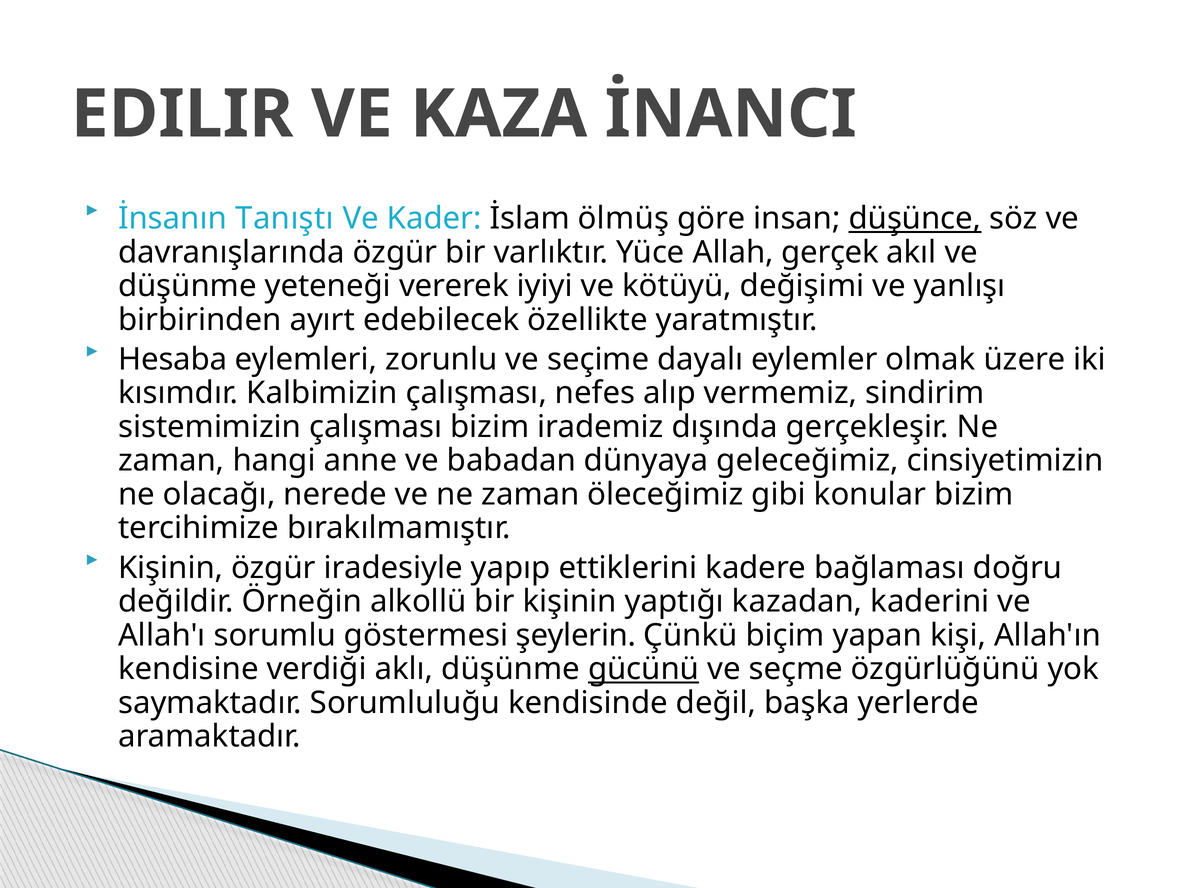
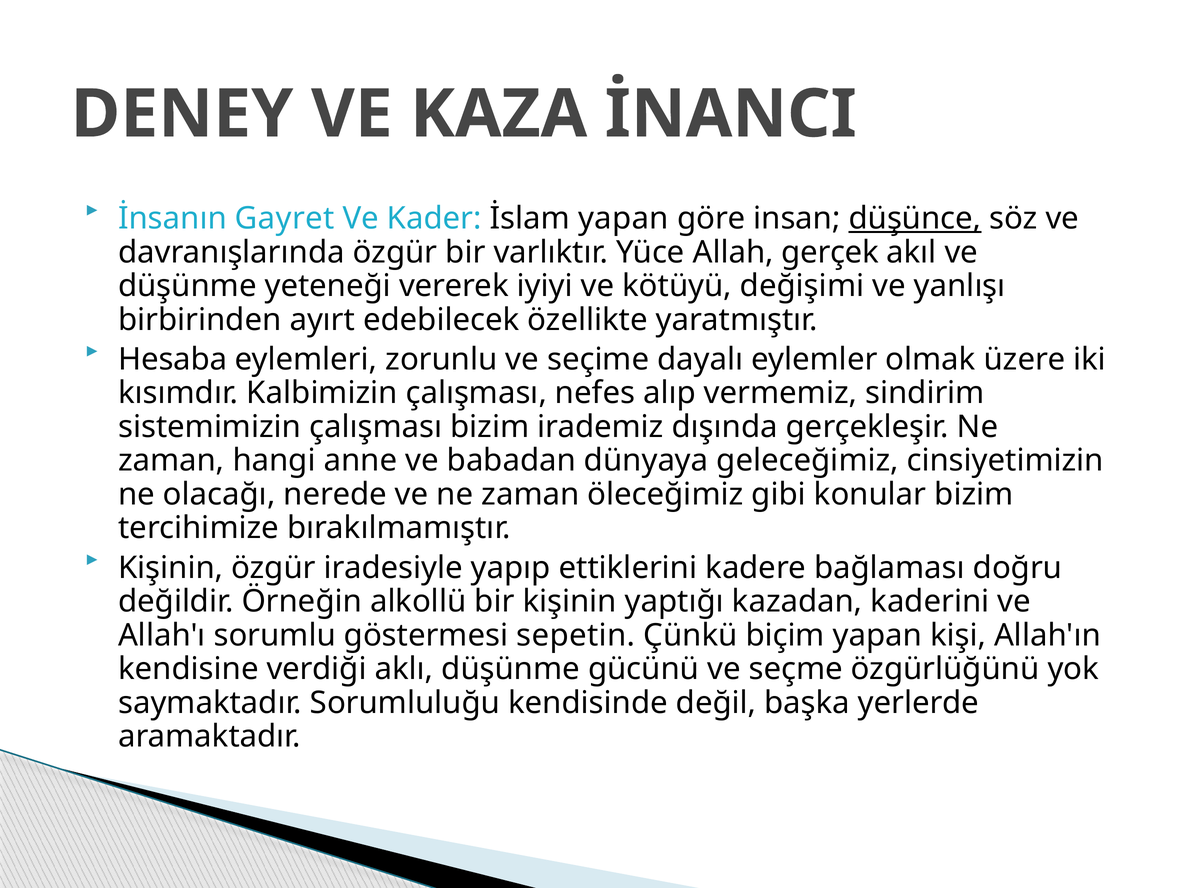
EDILIR: EDILIR -> DENEY
Tanıştı: Tanıştı -> Gayret
İslam ölmüş: ölmüş -> yapan
şeylerin: şeylerin -> sepetin
gücünü underline: present -> none
